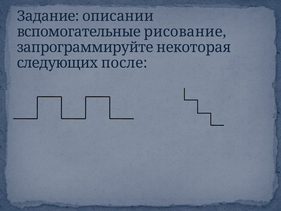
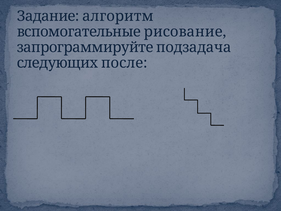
описании: описании -> алгоритм
некоторая: некоторая -> подзадача
